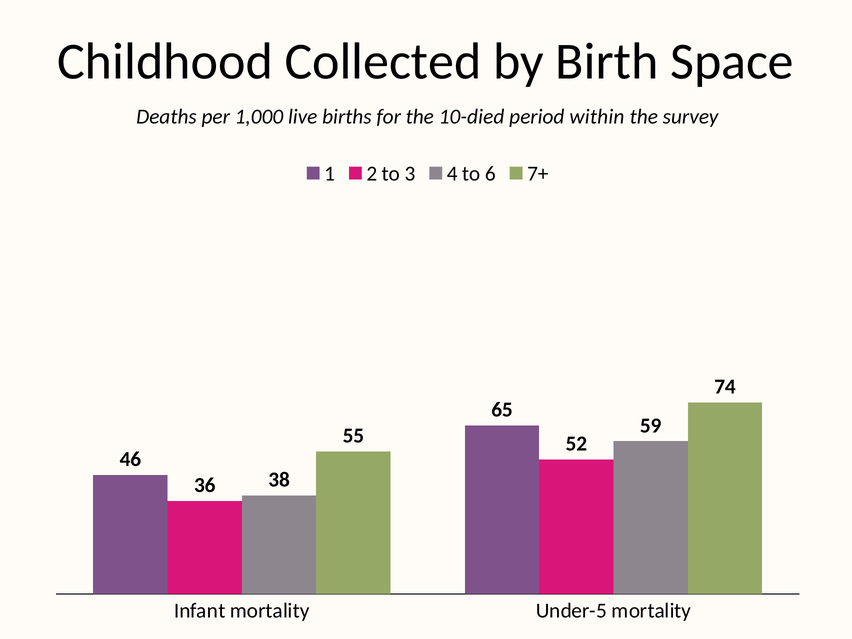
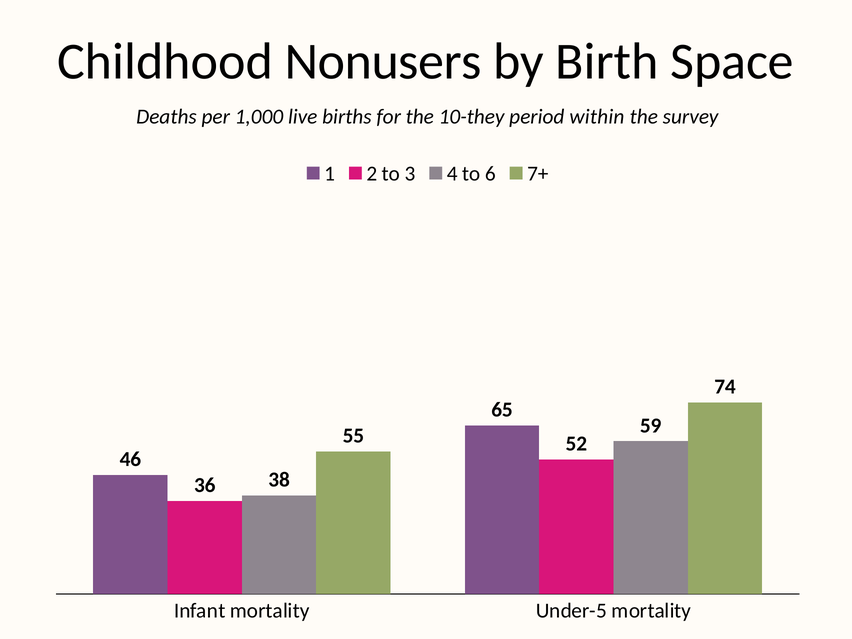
Collected: Collected -> Nonusers
10-died: 10-died -> 10-they
